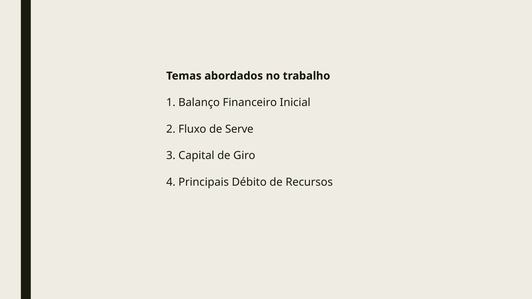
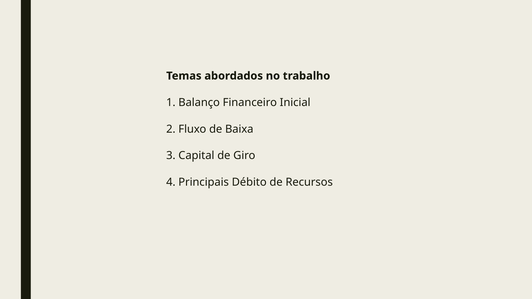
Serve: Serve -> Baixa
